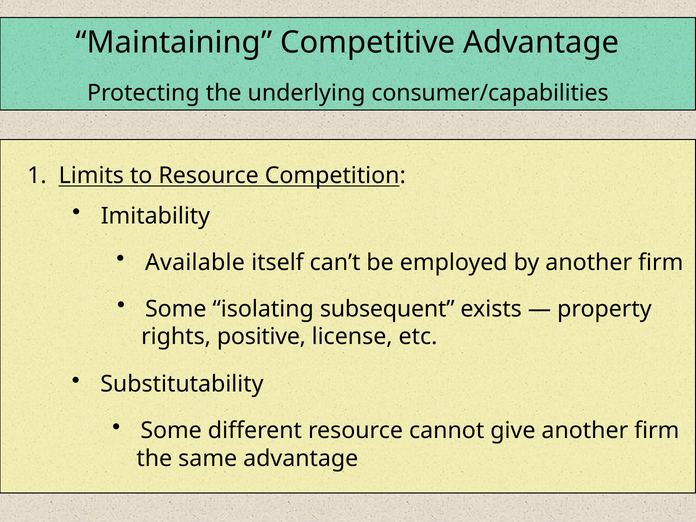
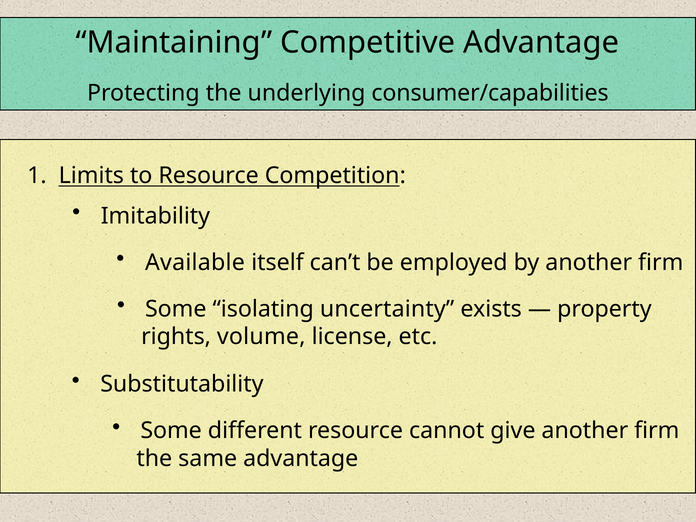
subsequent: subsequent -> uncertainty
positive: positive -> volume
